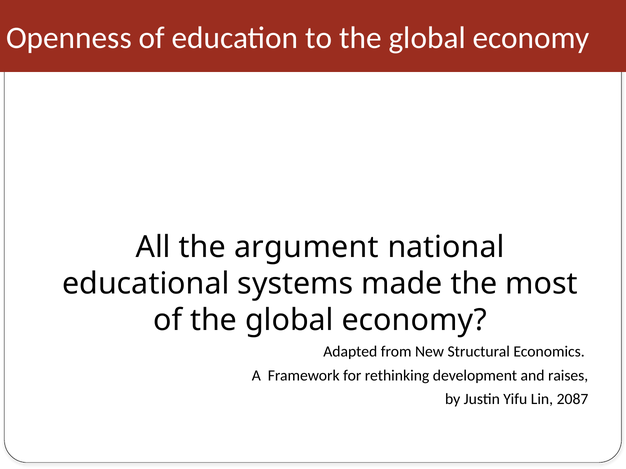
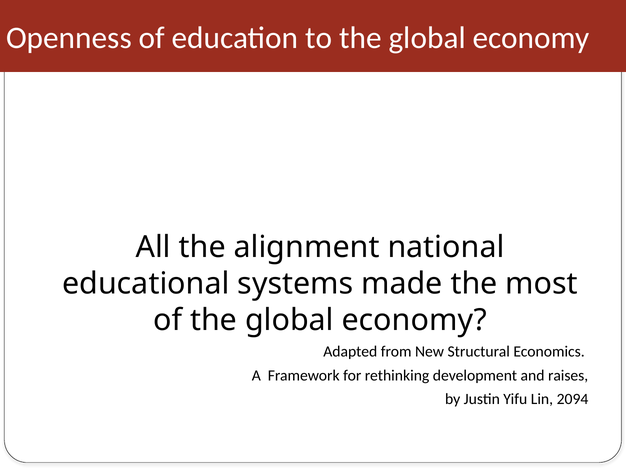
argument: argument -> alignment
2087: 2087 -> 2094
